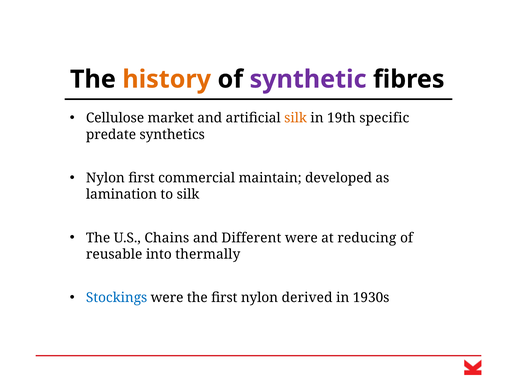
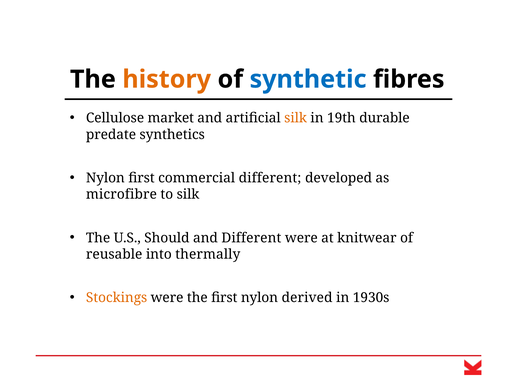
synthetic colour: purple -> blue
specific: specific -> durable
commercial maintain: maintain -> different
lamination: lamination -> microfibre
Chains: Chains -> Should
reducing: reducing -> knitwear
Stockings colour: blue -> orange
